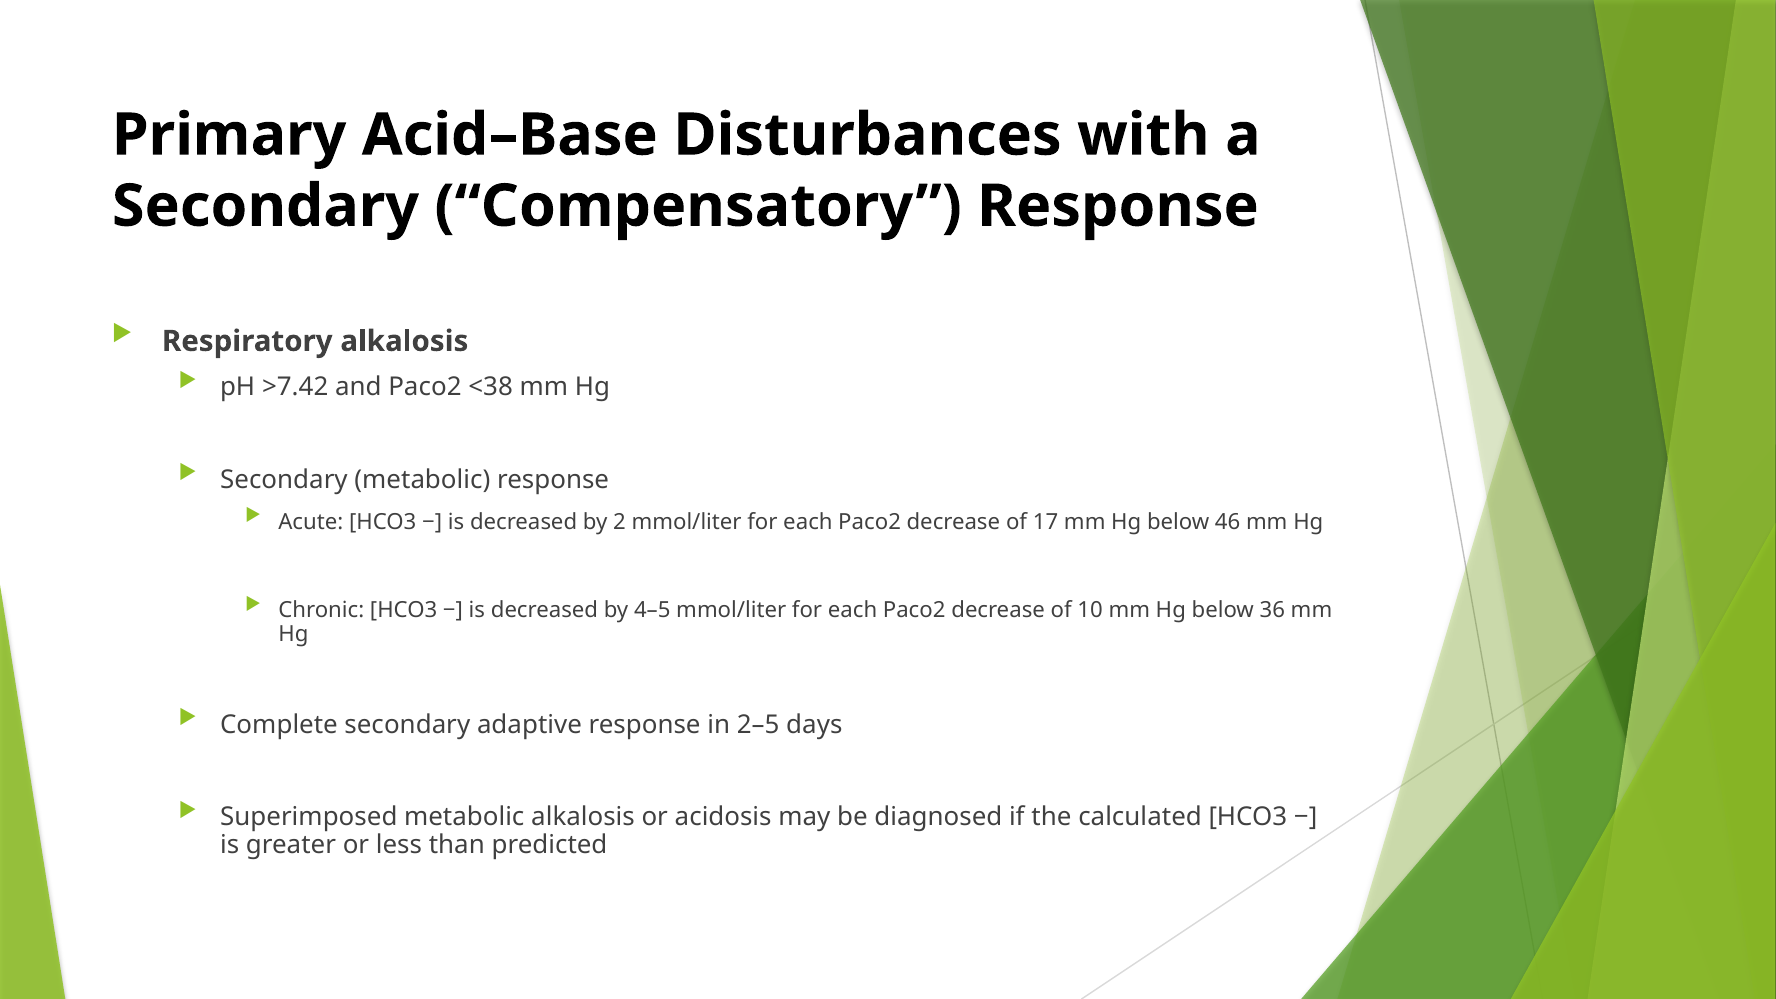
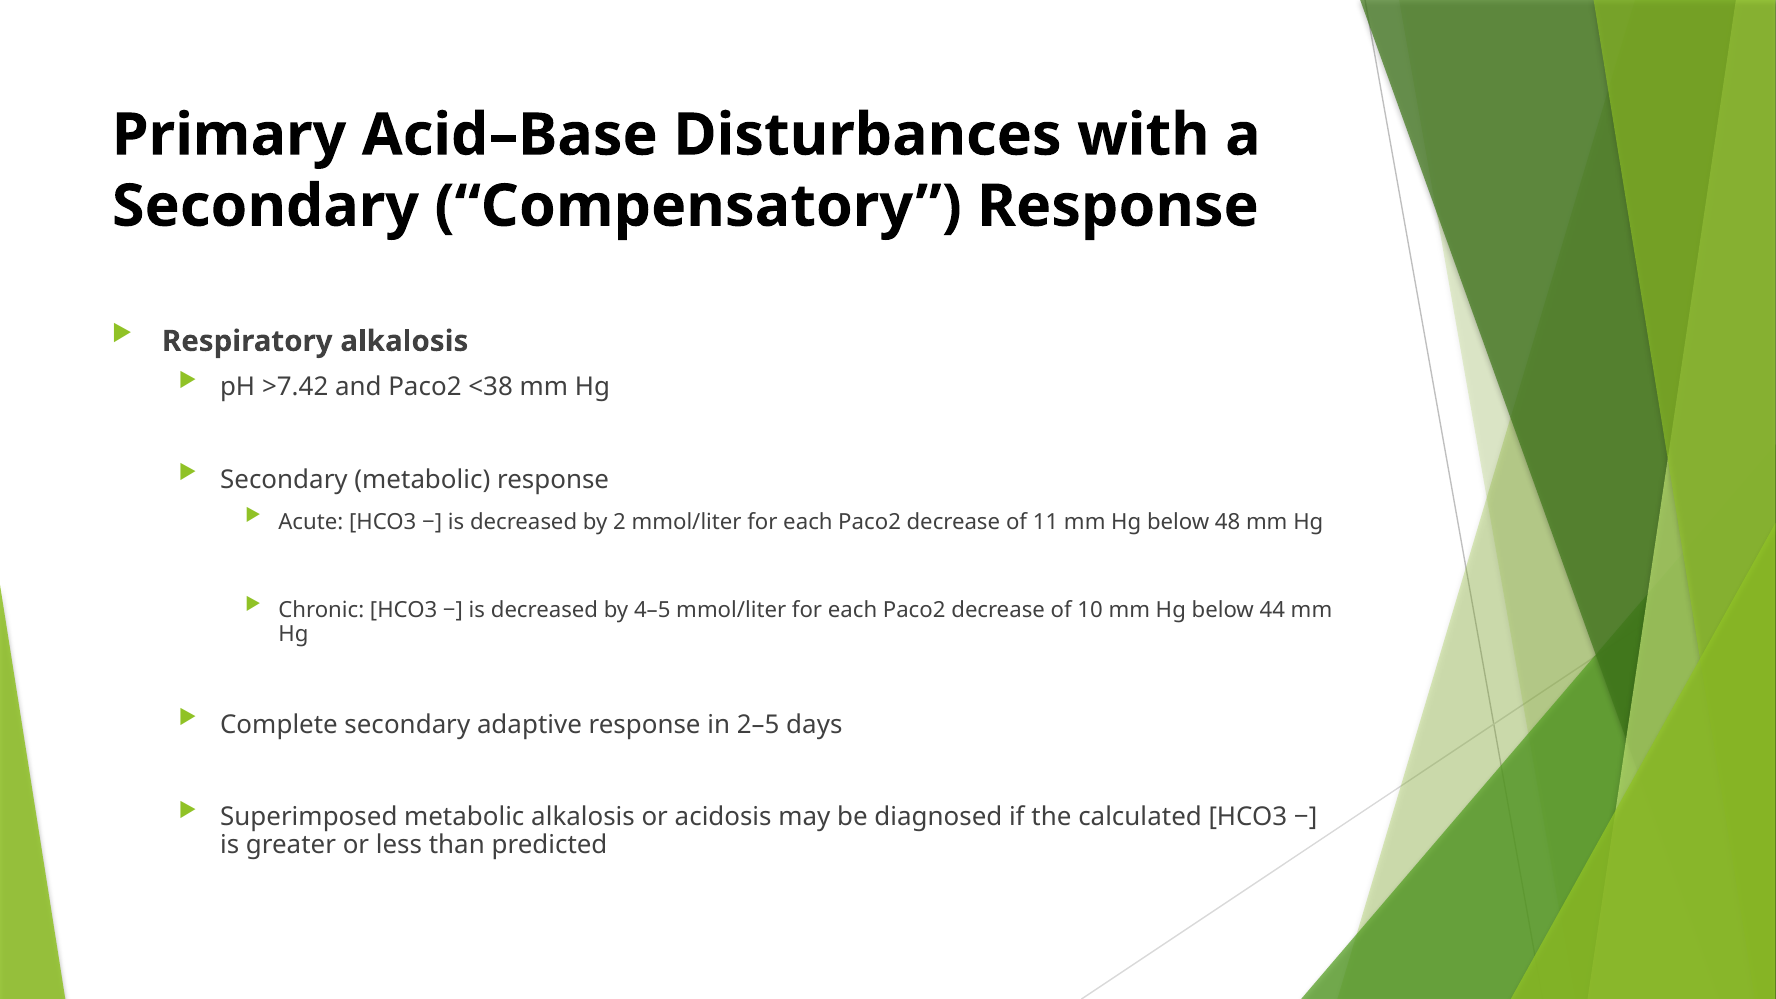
17: 17 -> 11
46: 46 -> 48
36: 36 -> 44
